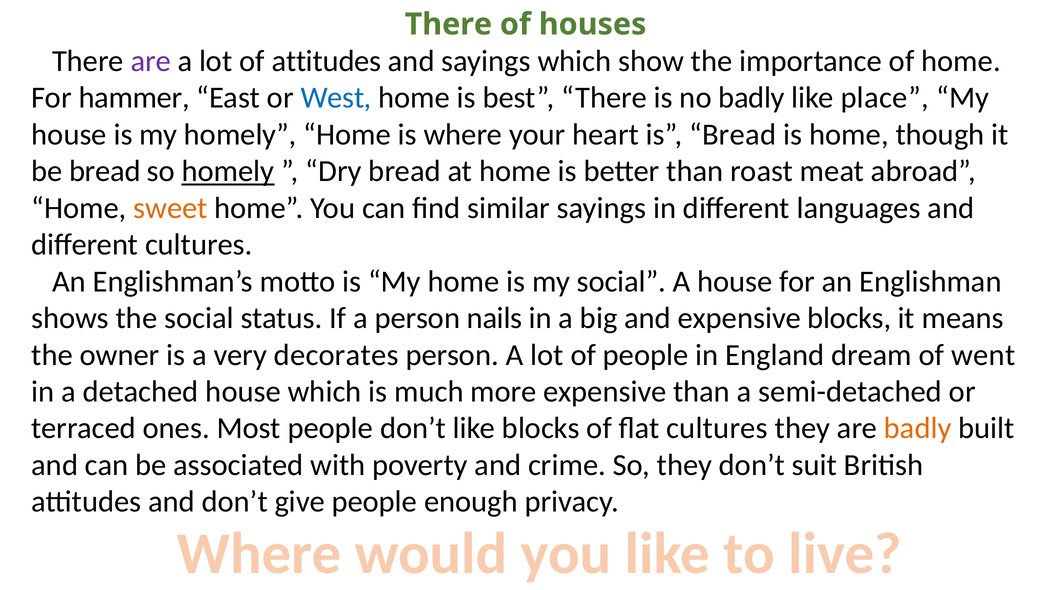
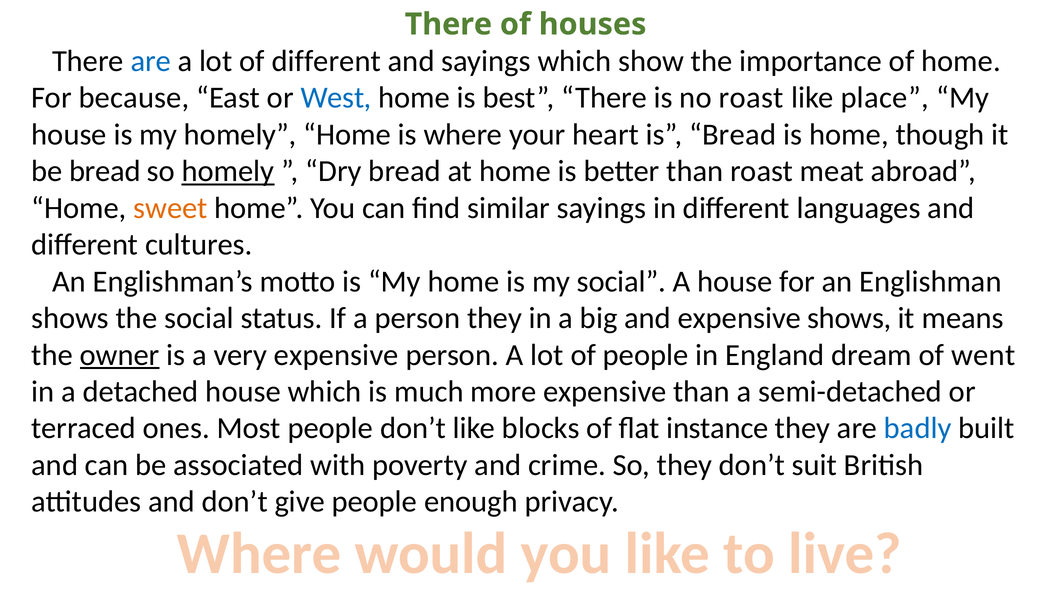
are at (151, 61) colour: purple -> blue
of attitudes: attitudes -> different
hammer: hammer -> because
no badly: badly -> roast
person nails: nails -> they
expensive blocks: blocks -> shows
owner underline: none -> present
very decorates: decorates -> expensive
flat cultures: cultures -> instance
badly at (918, 428) colour: orange -> blue
